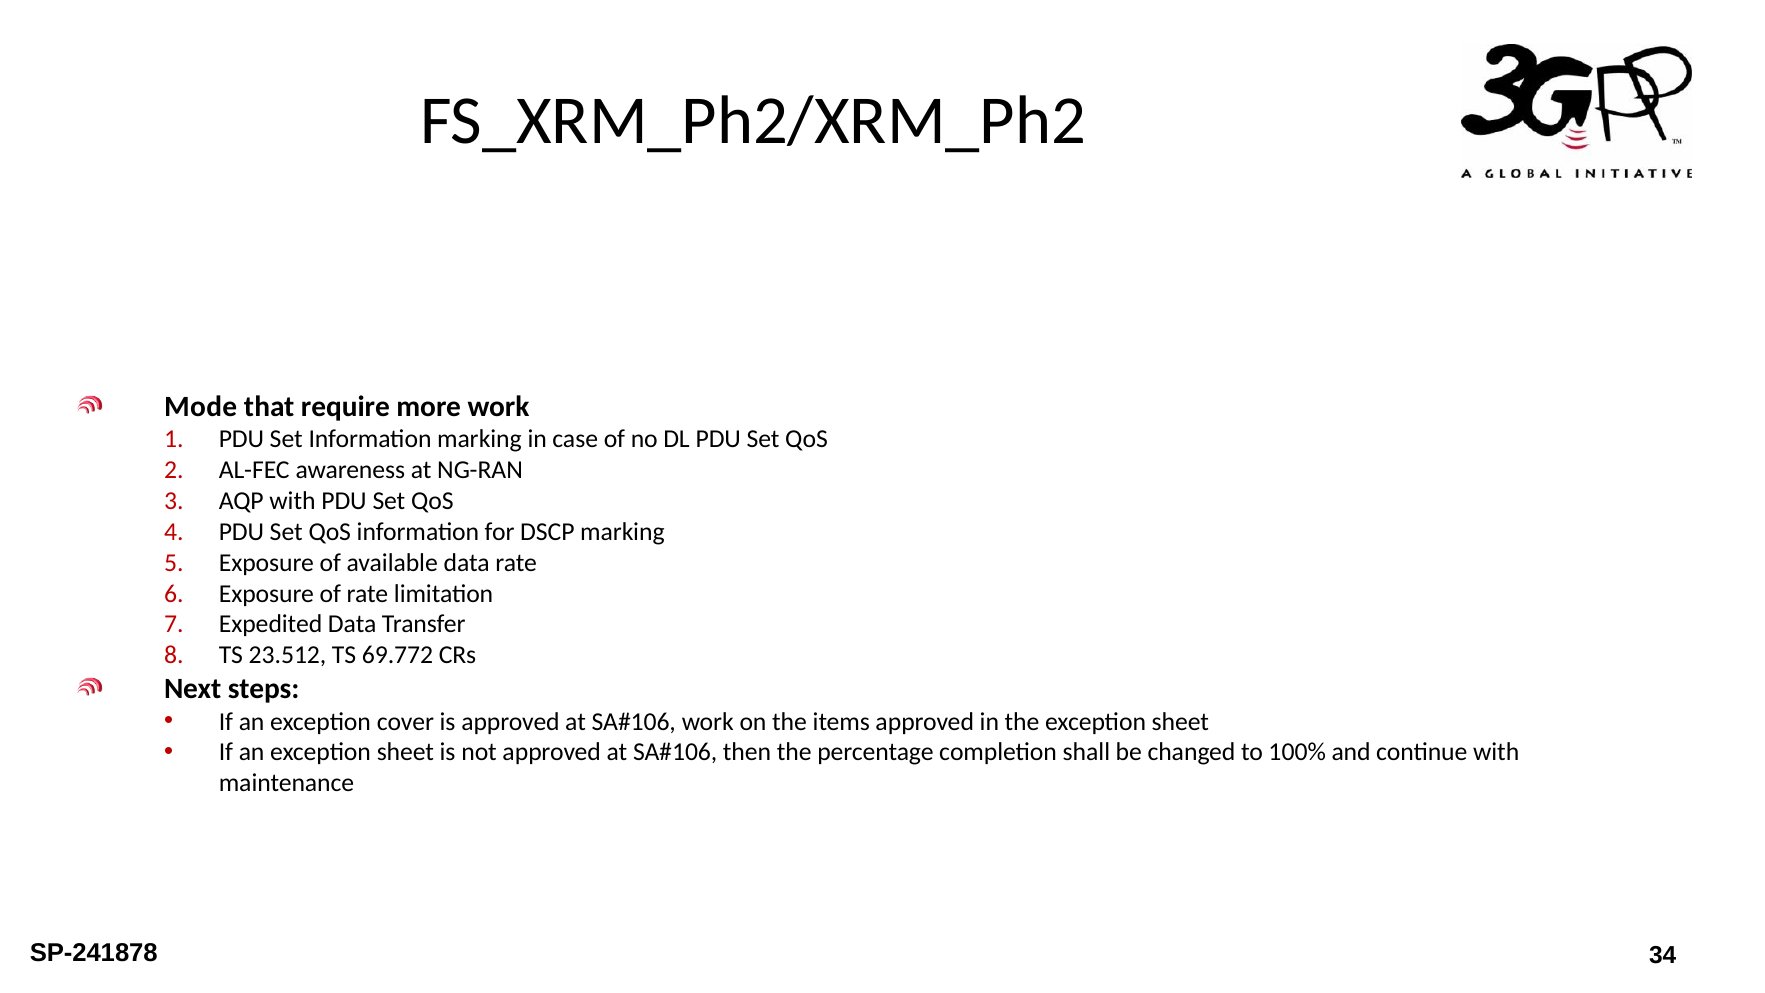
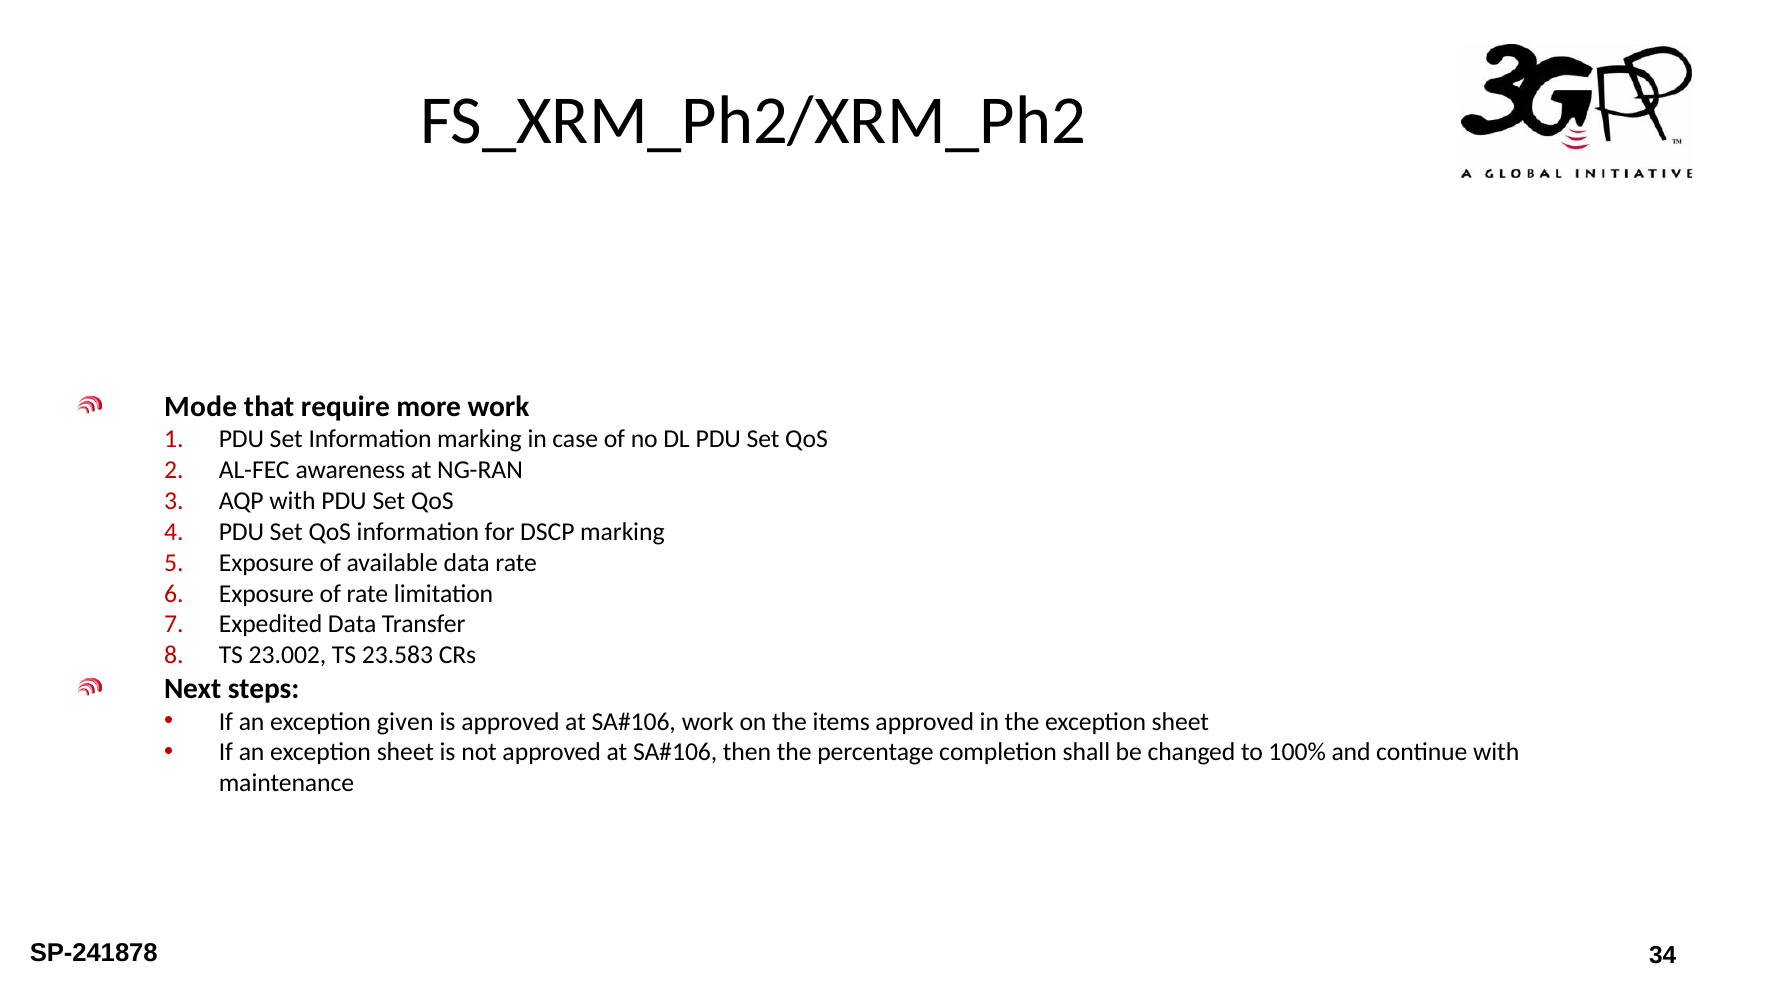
23.512: 23.512 -> 23.002
69.772: 69.772 -> 23.583
cover: cover -> given
